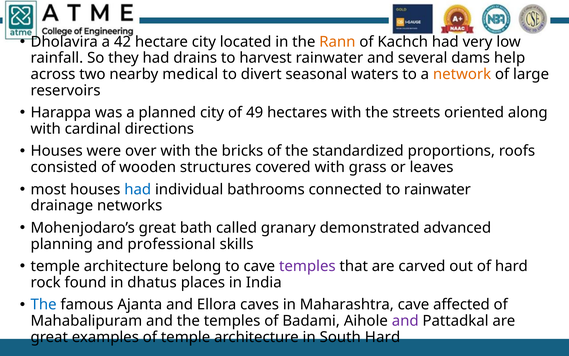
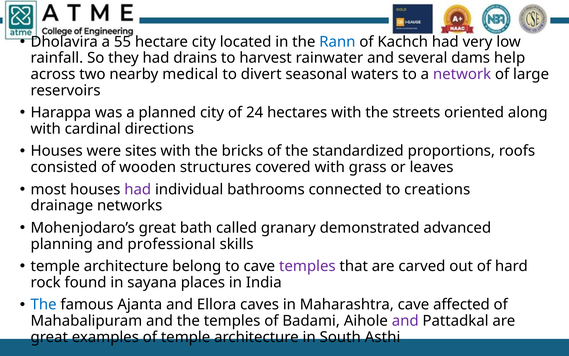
42: 42 -> 55
Rann colour: orange -> blue
network colour: orange -> purple
49: 49 -> 24
over: over -> sites
had at (138, 189) colour: blue -> purple
to rainwater: rainwater -> creations
dhatus: dhatus -> sayana
South Hard: Hard -> Asthi
